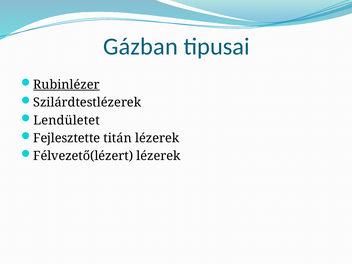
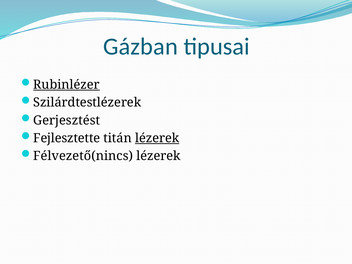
Lendületet: Lendületet -> Gerjesztést
lézerek at (157, 138) underline: none -> present
Félvezető(lézert: Félvezető(lézert -> Félvezető(nincs
